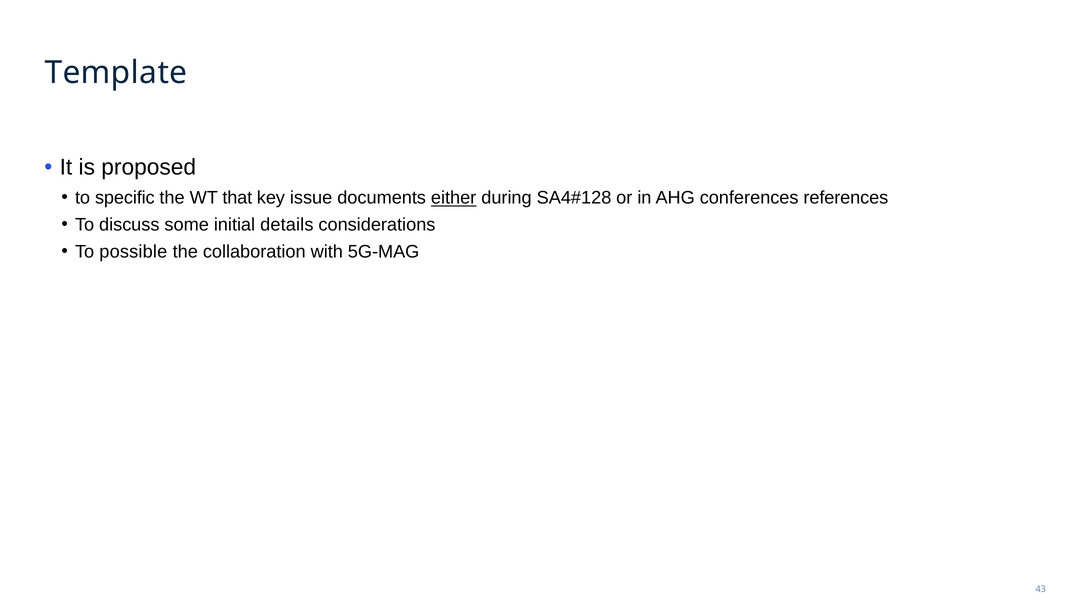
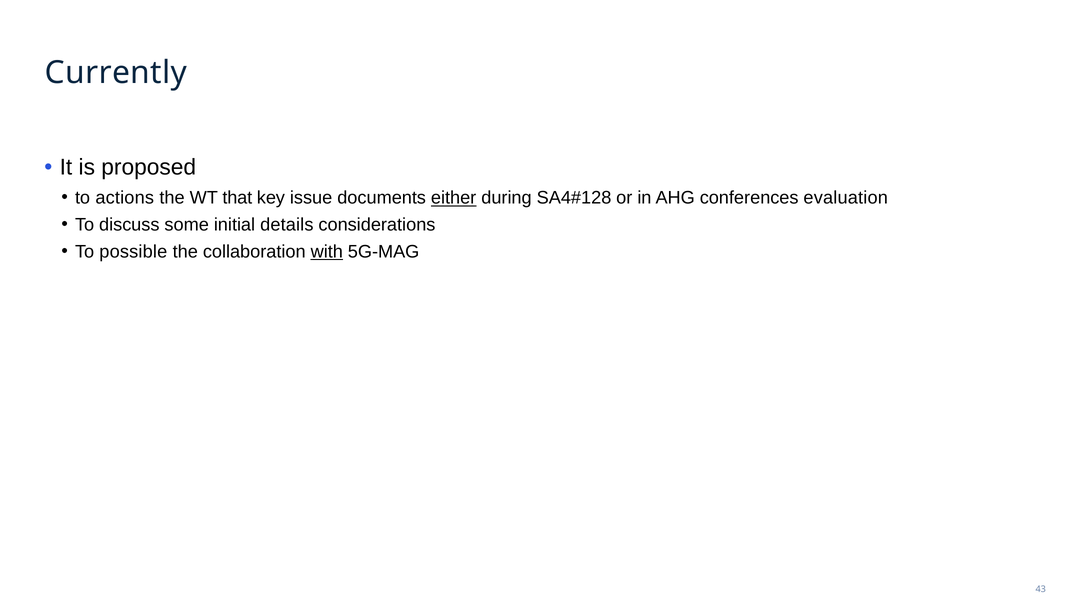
Template: Template -> Currently
specific: specific -> actions
references: references -> evaluation
with underline: none -> present
